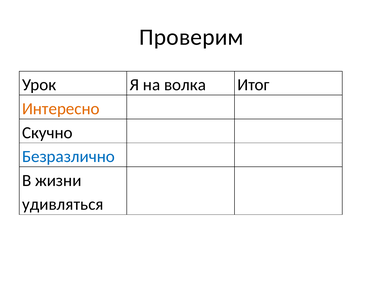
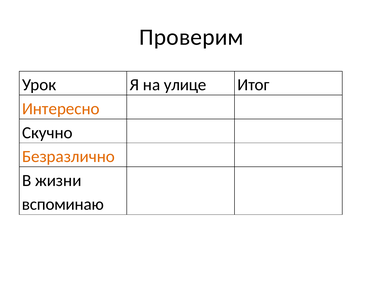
волка: волка -> улице
Безразлично colour: blue -> orange
удивляться: удивляться -> вспоминаю
